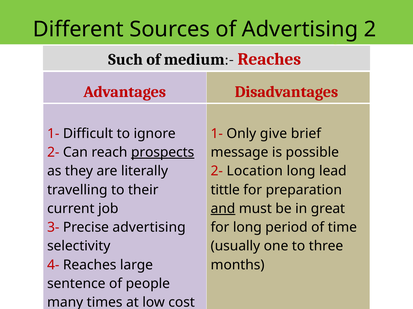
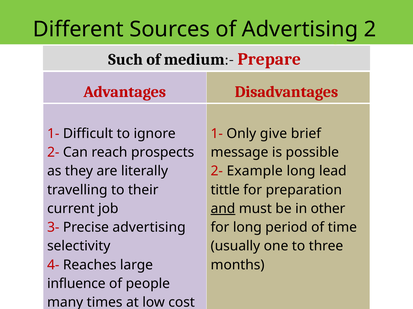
medium:- Reaches: Reaches -> Prepare
prospects underline: present -> none
Location: Location -> Example
great: great -> other
sentence: sentence -> influence
